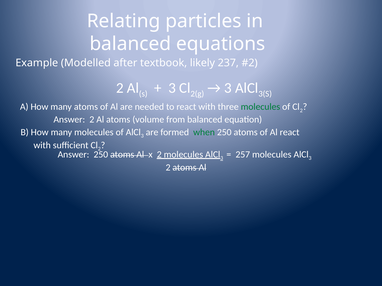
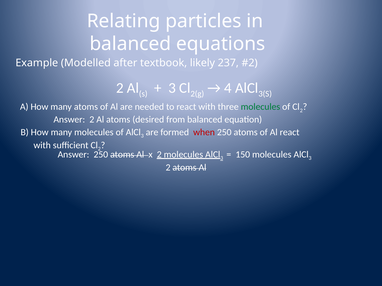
3 at (228, 88): 3 -> 4
volume: volume -> desired
when colour: green -> red
257: 257 -> 150
